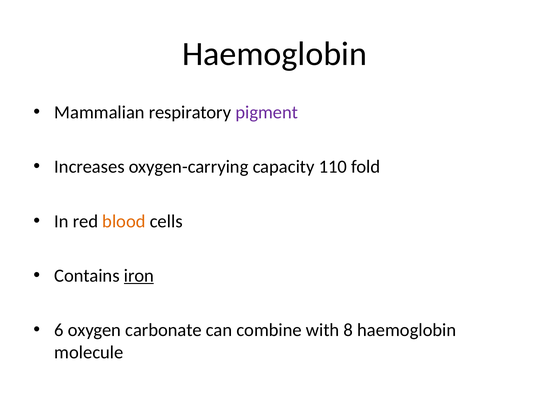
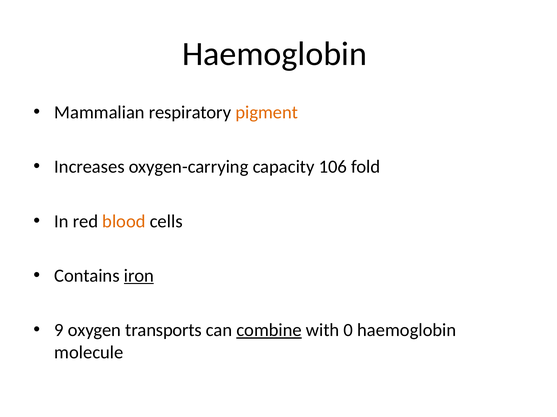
pigment colour: purple -> orange
110: 110 -> 106
6: 6 -> 9
carbonate: carbonate -> transports
combine underline: none -> present
8: 8 -> 0
